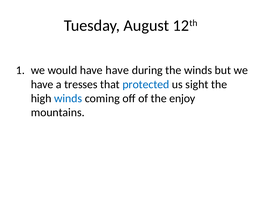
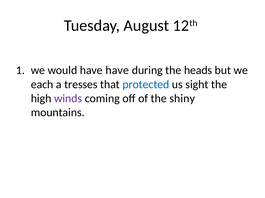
the winds: winds -> heads
have at (42, 85): have -> each
winds at (68, 99) colour: blue -> purple
enjoy: enjoy -> shiny
